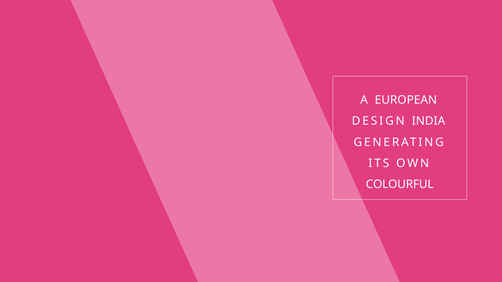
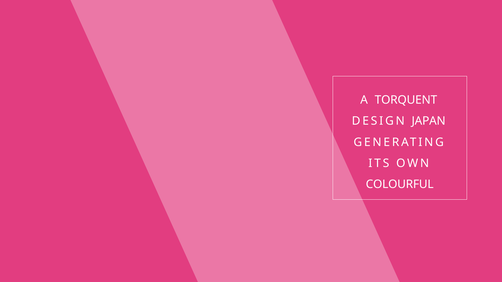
EUROPEAN: EUROPEAN -> TORQUENT
INDIA: INDIA -> JAPAN
